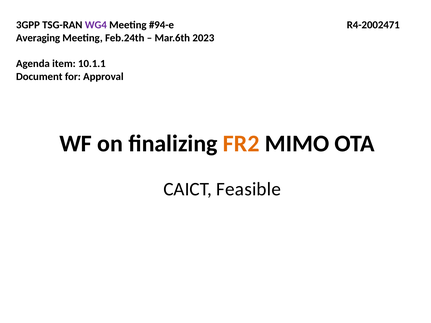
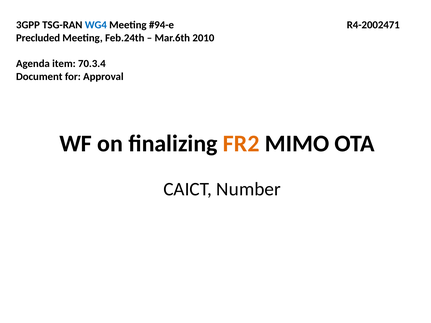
WG4 colour: purple -> blue
Averaging: Averaging -> Precluded
2023: 2023 -> 2010
10.1.1: 10.1.1 -> 70.3.4
Feasible: Feasible -> Number
